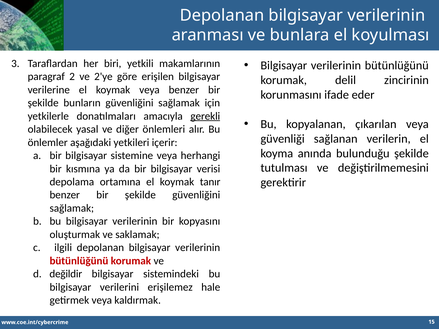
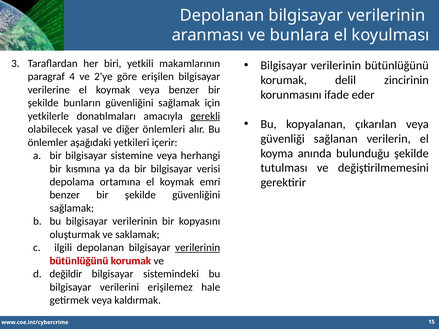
2: 2 -> 4
tanır: tanır -> emri
verilerinin at (198, 248) underline: none -> present
